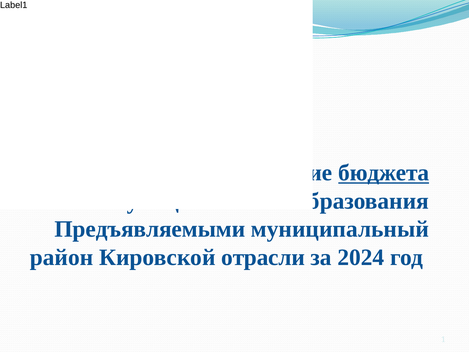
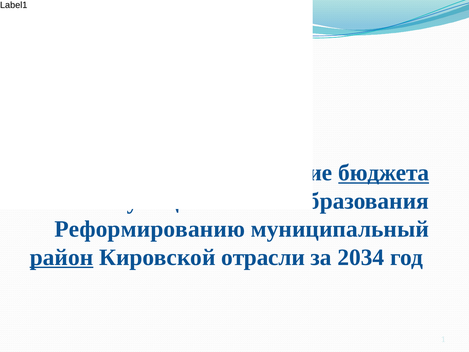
Предъявляемыми: Предъявляемыми -> Реформированию
район underline: none -> present
2024: 2024 -> 2034
